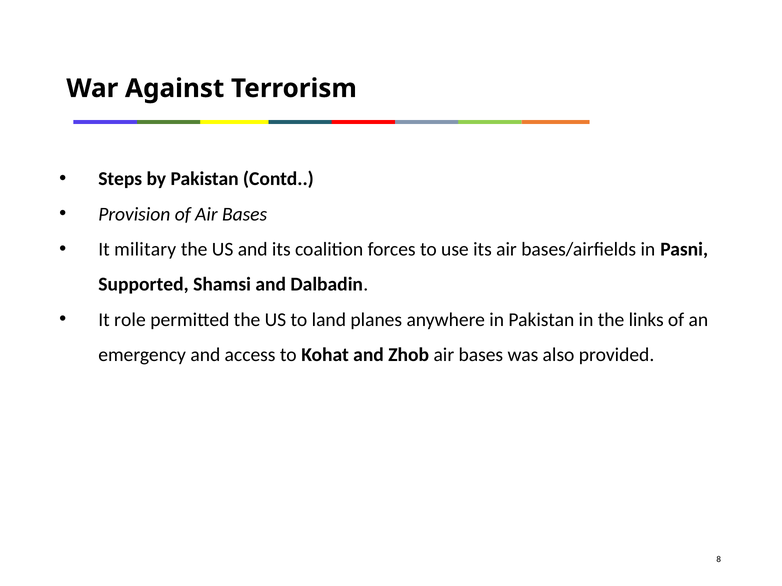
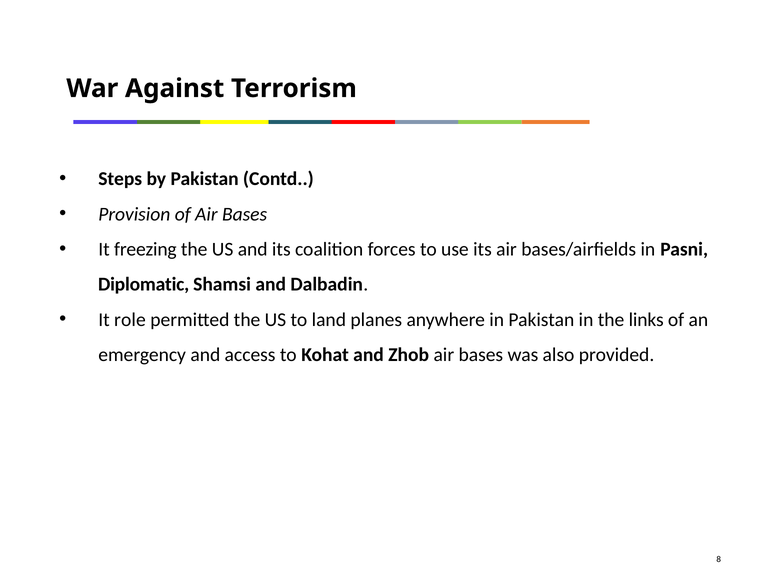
military: military -> freezing
Supported: Supported -> Diplomatic
